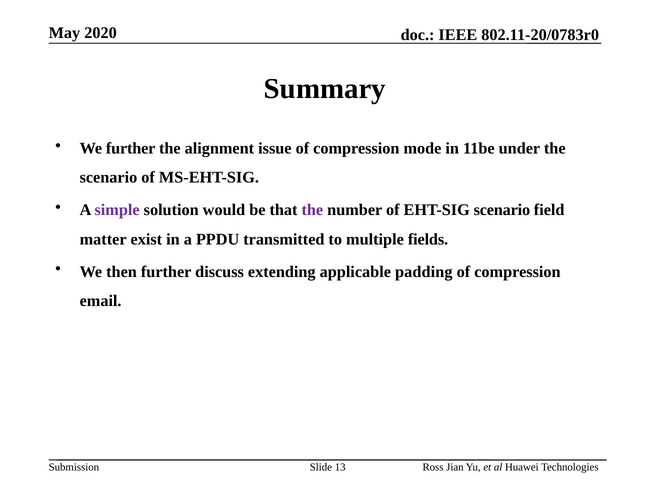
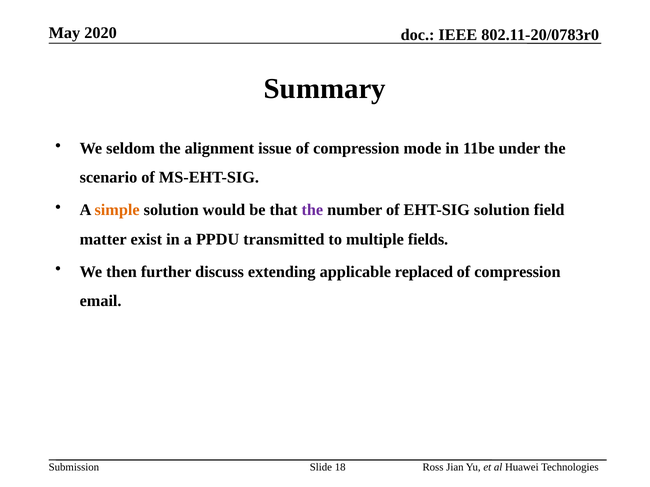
We further: further -> seldom
simple colour: purple -> orange
EHT-SIG scenario: scenario -> solution
padding: padding -> replaced
13: 13 -> 18
